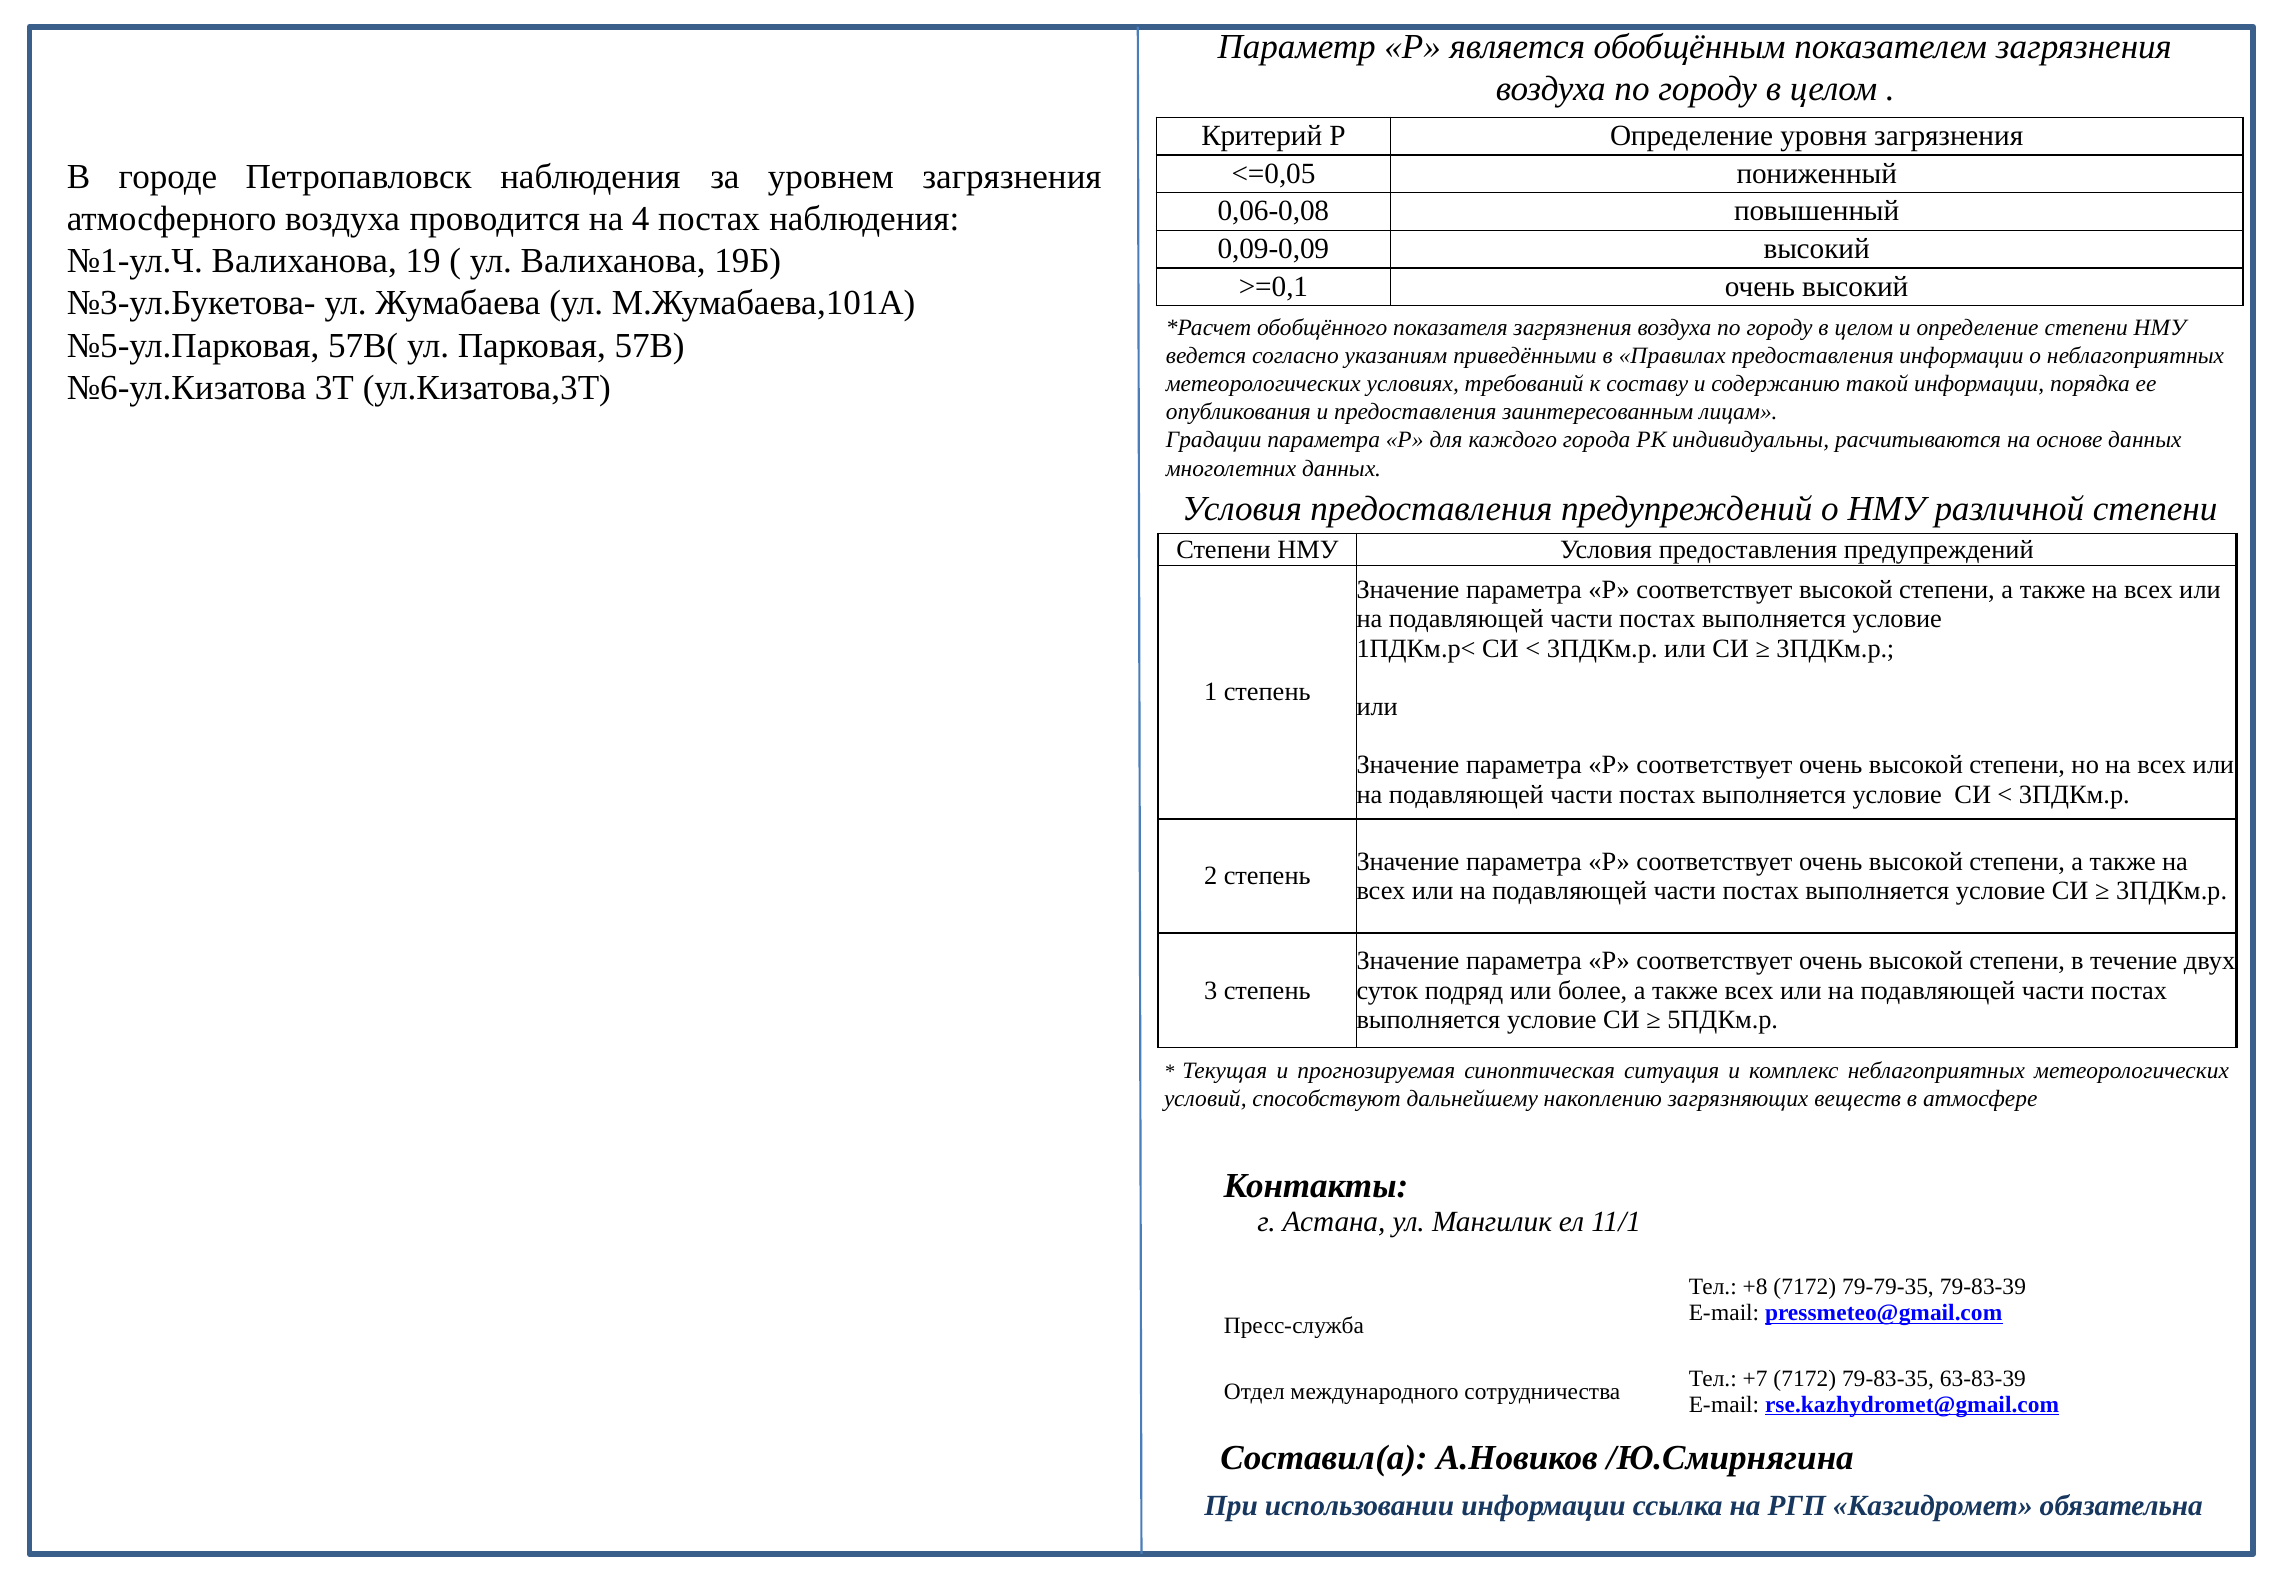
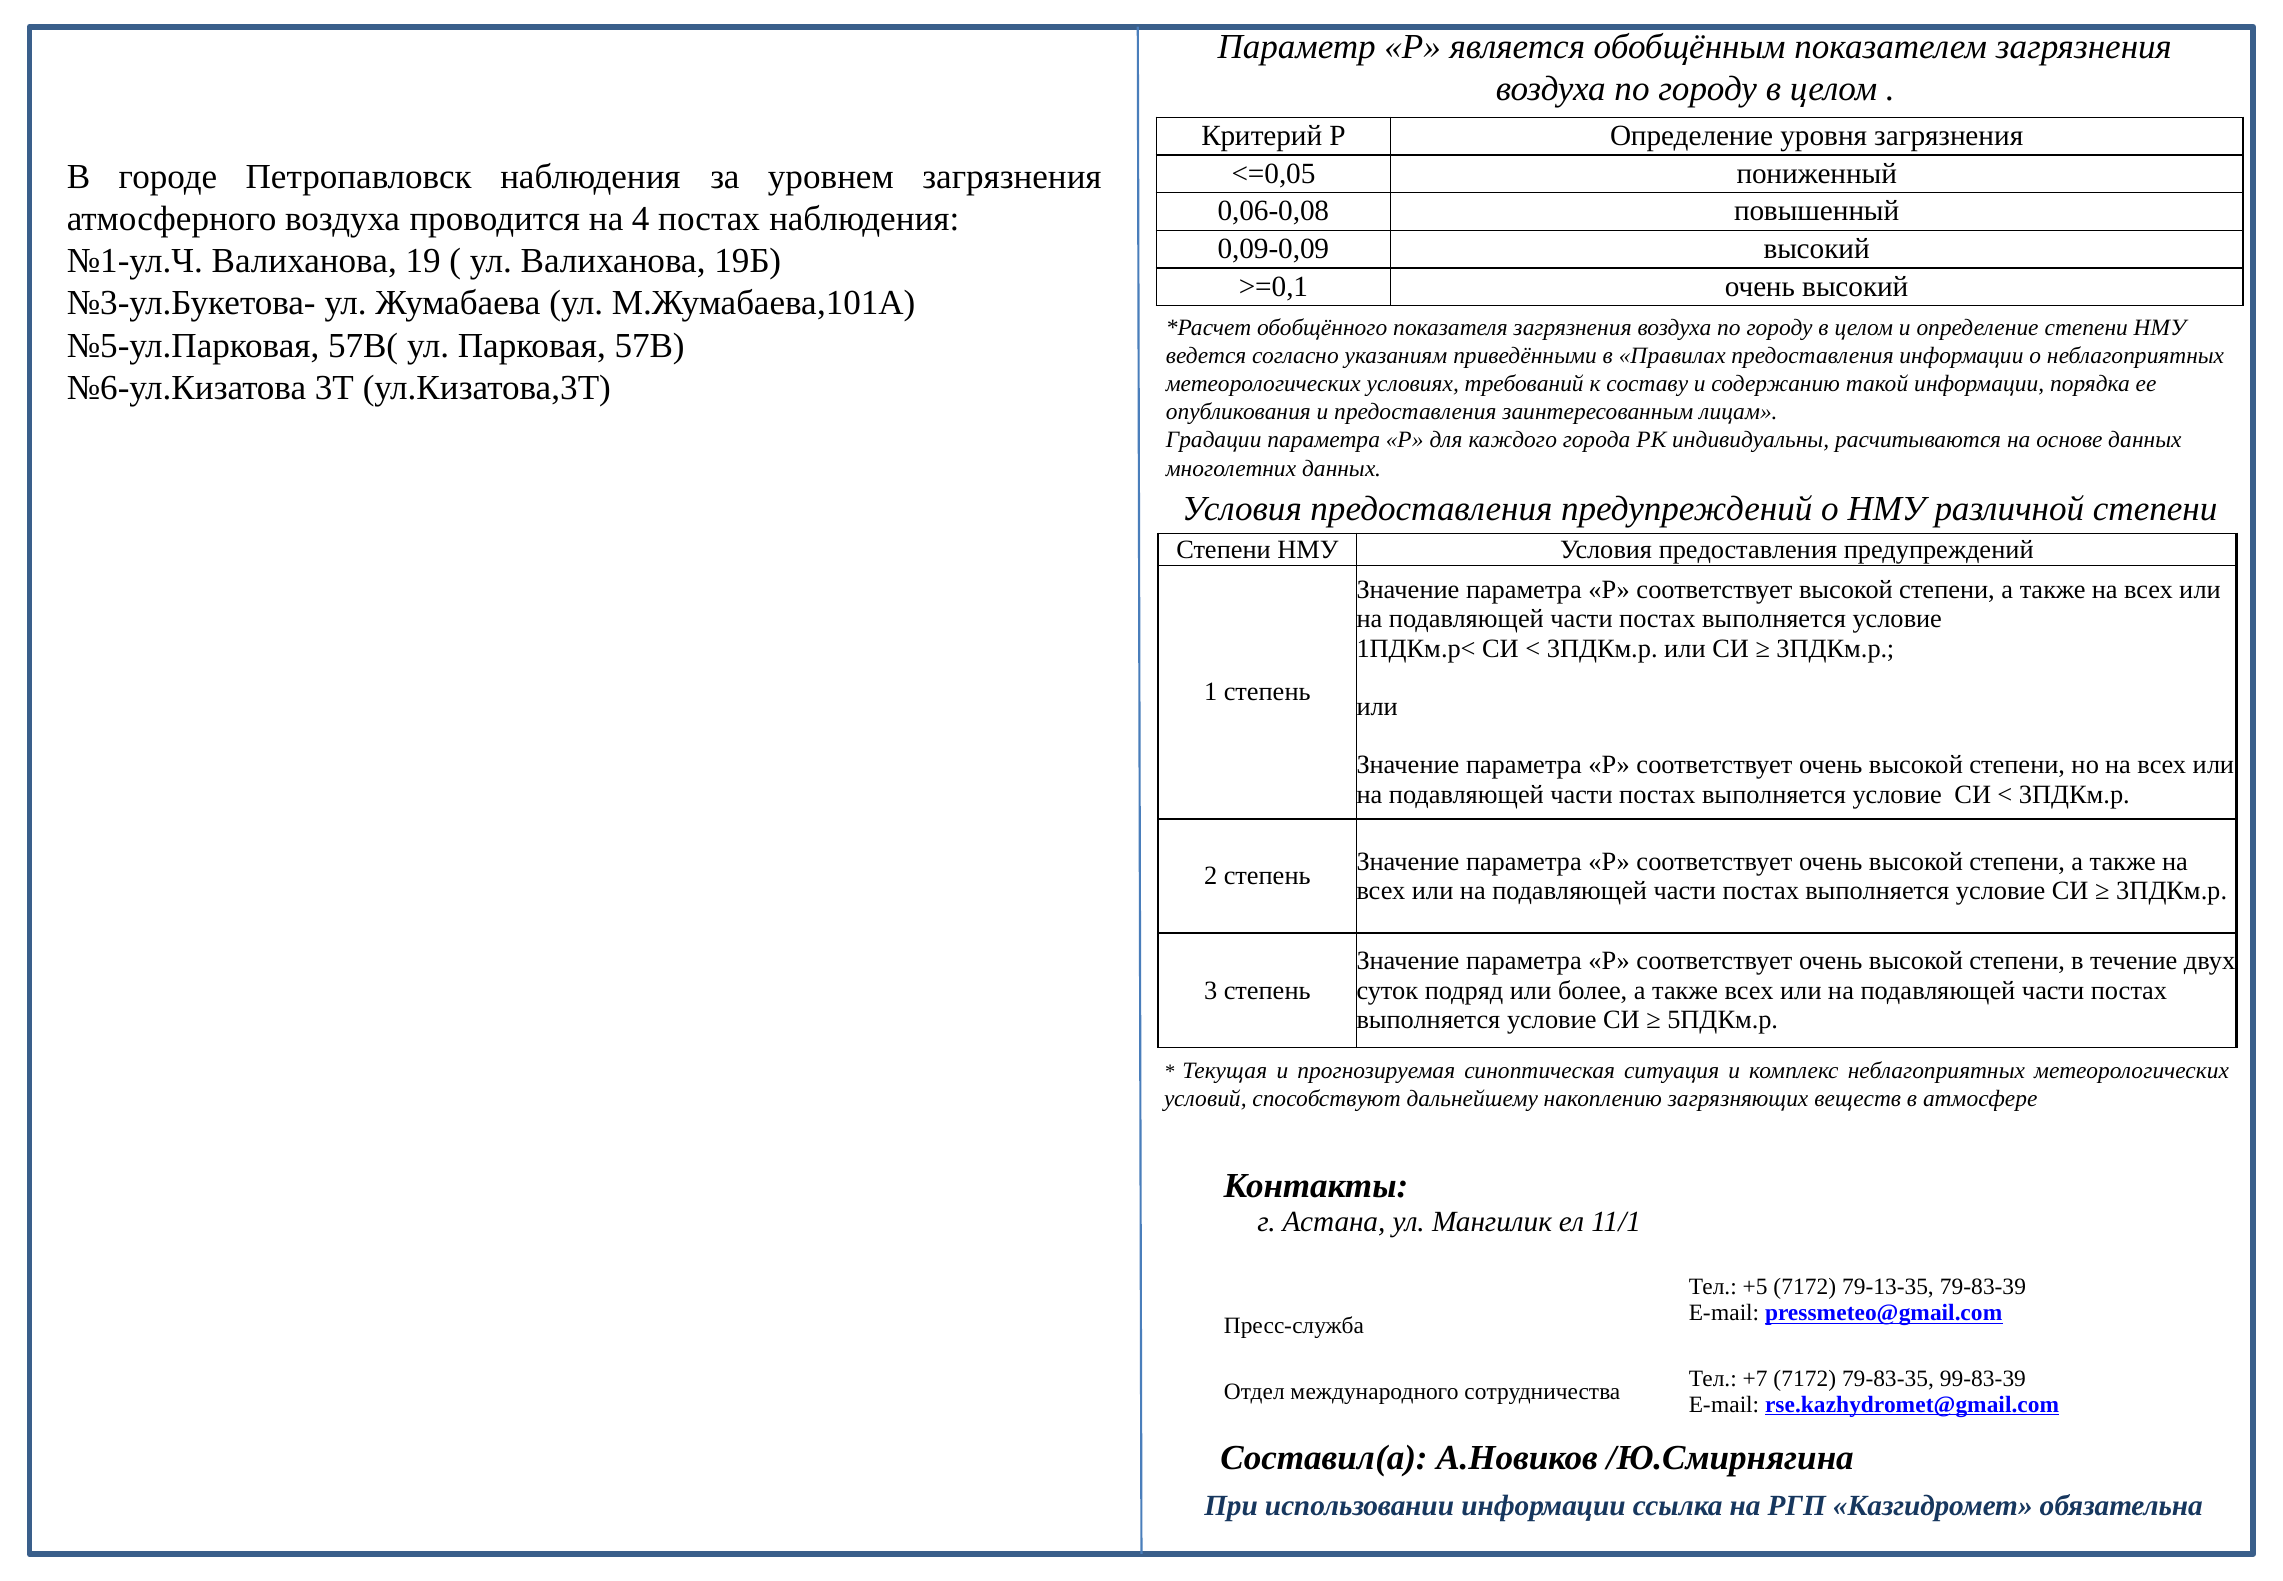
+8: +8 -> +5
79-79-35: 79-79-35 -> 79-13-35
63-83-39: 63-83-39 -> 99-83-39
